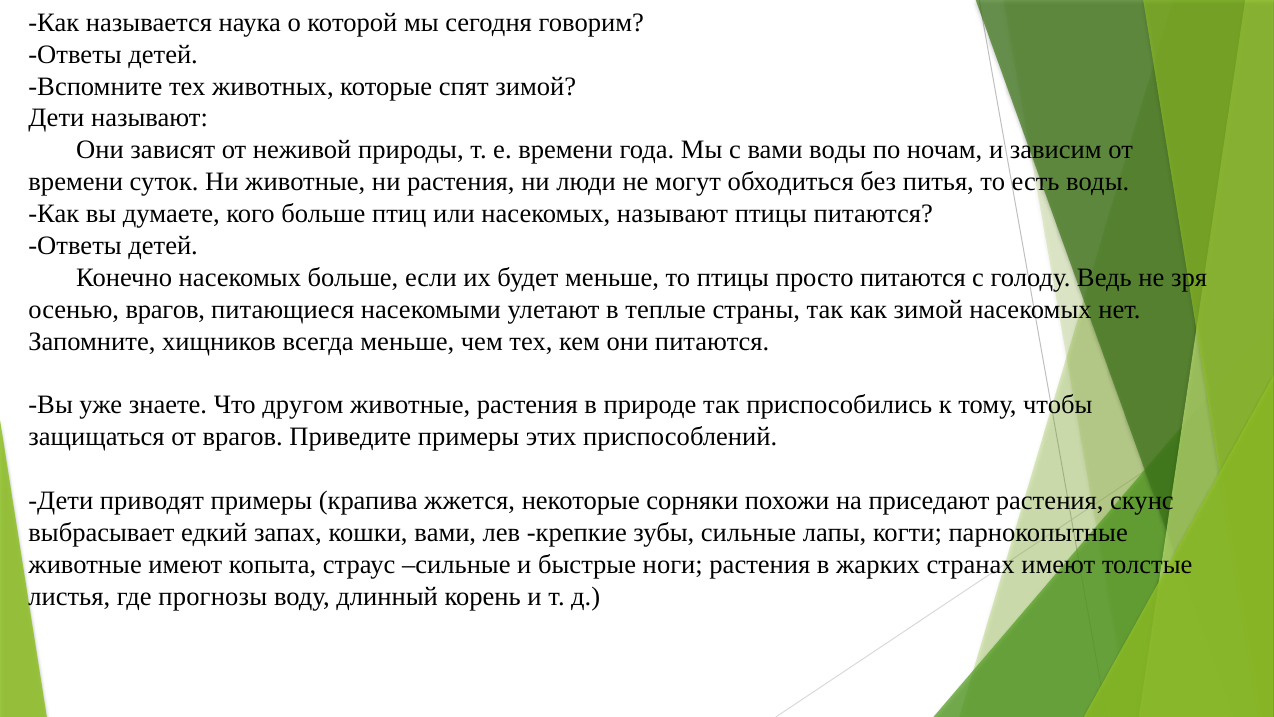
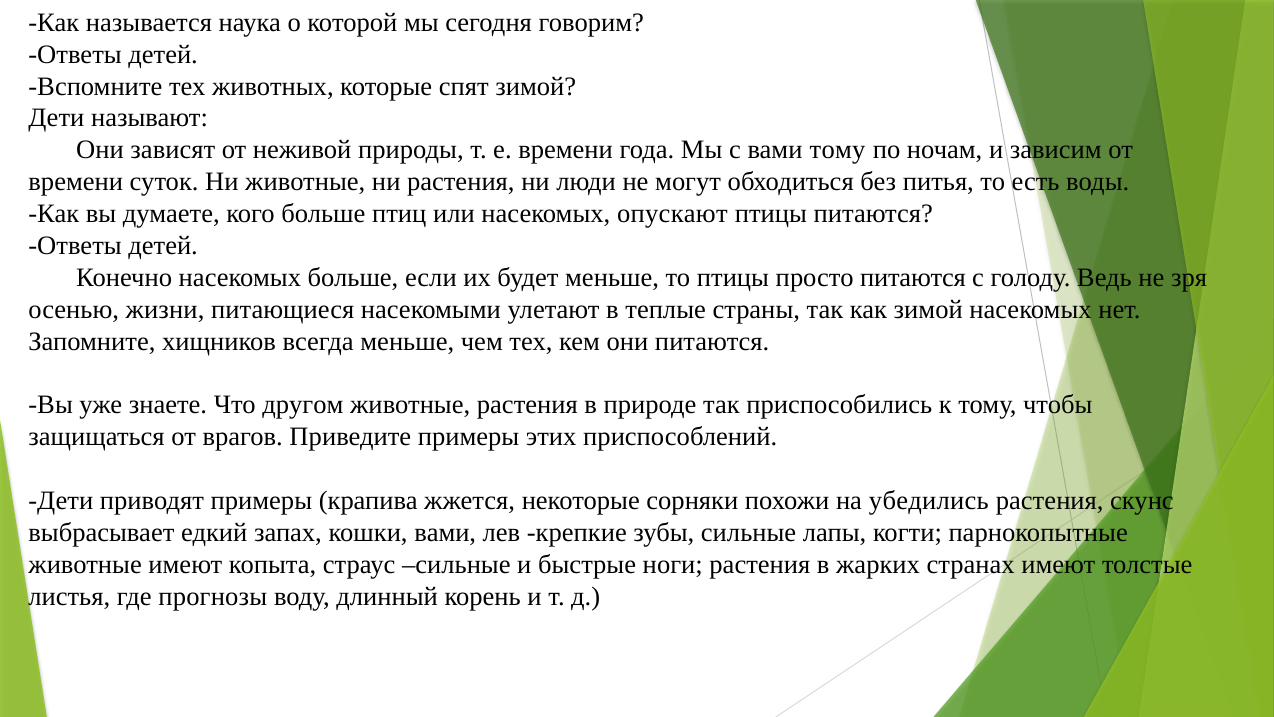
вами воды: воды -> тому
насекомых называют: называют -> опускают
осенью врагов: врагов -> жизни
приседают: приседают -> убедились
